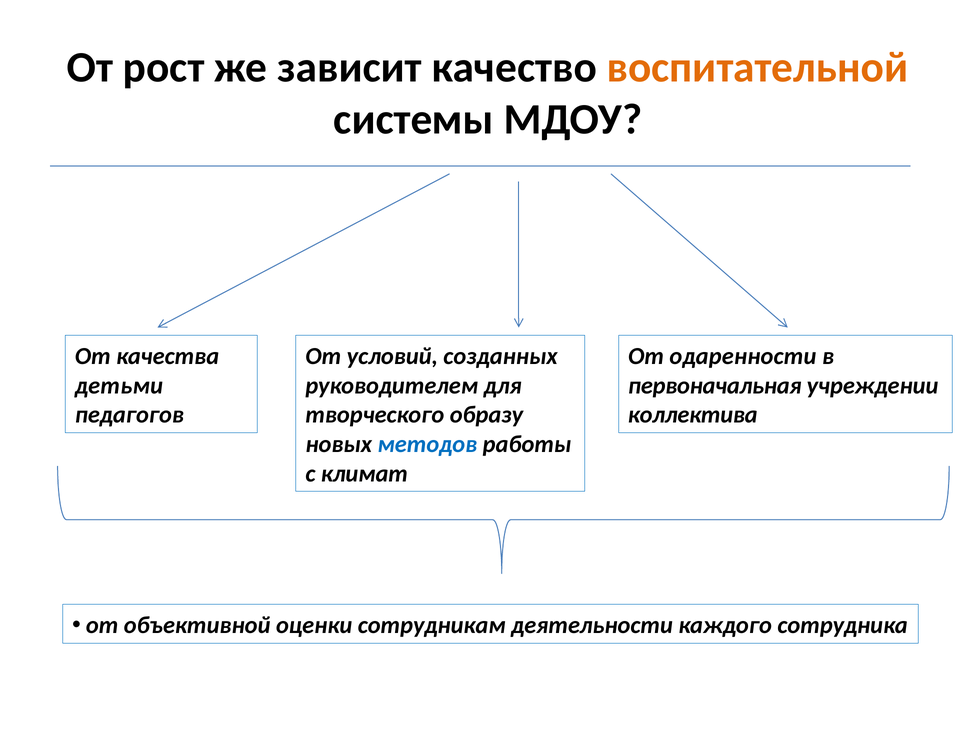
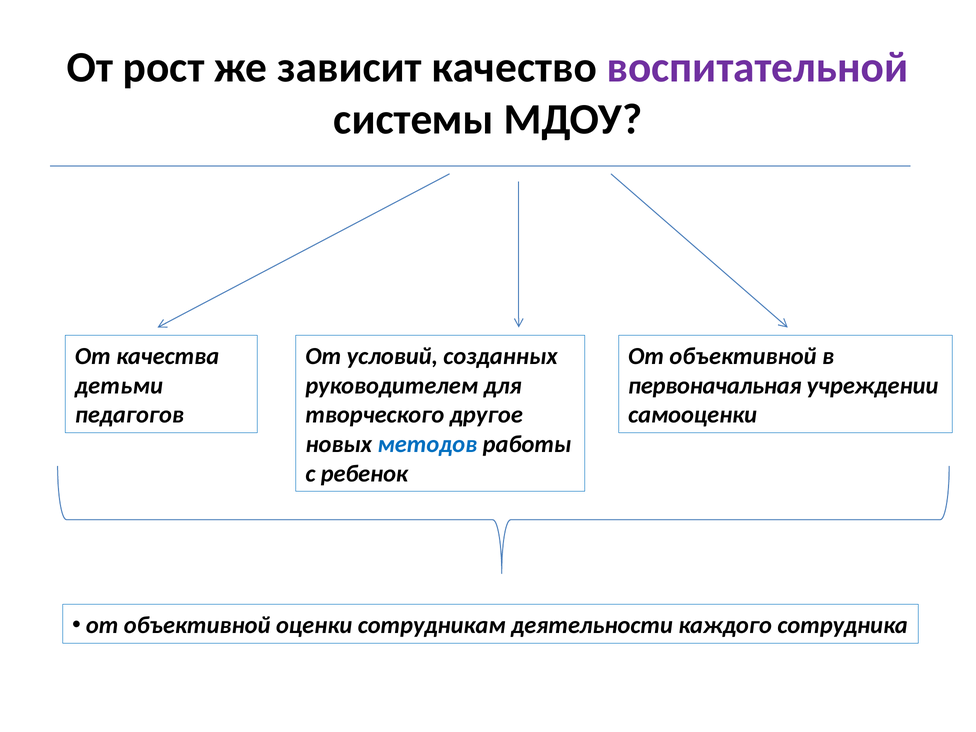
воспитательной colour: orange -> purple
одаренности at (743, 356): одаренности -> объективной
образу: образу -> другое
коллектива: коллектива -> самооценки
климат: климат -> ребенок
